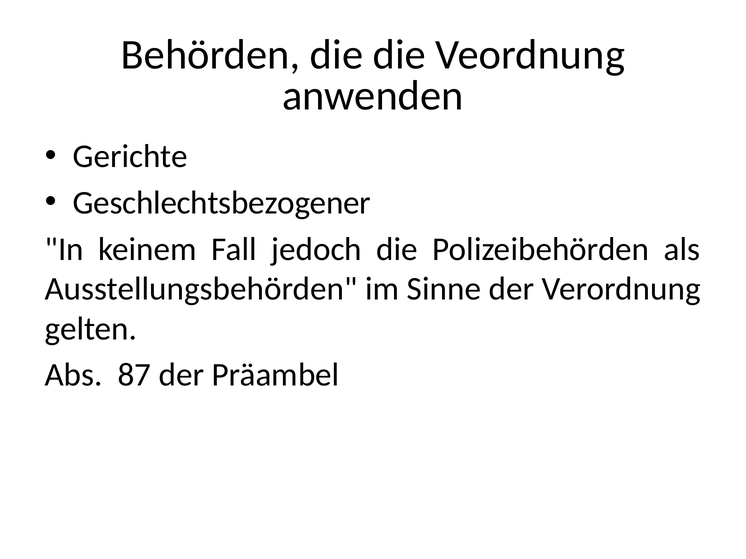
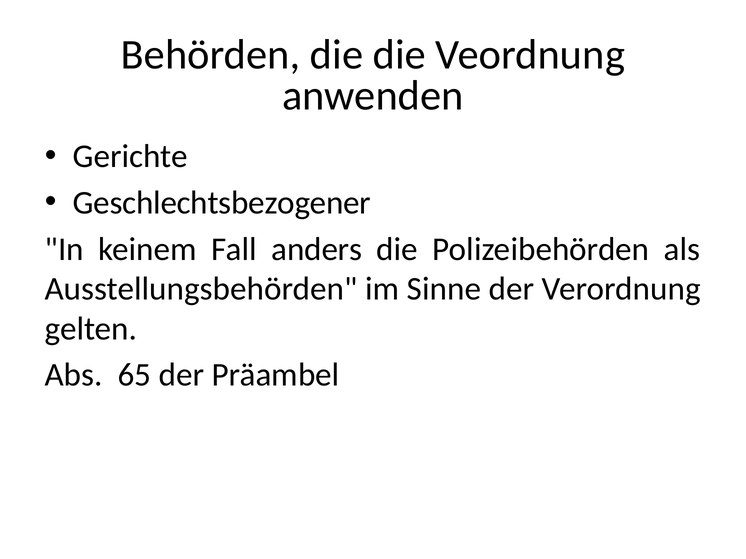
jedoch: jedoch -> anders
87: 87 -> 65
